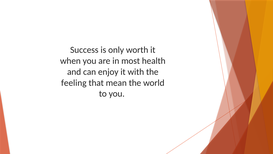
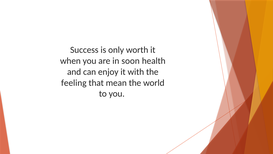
most: most -> soon
